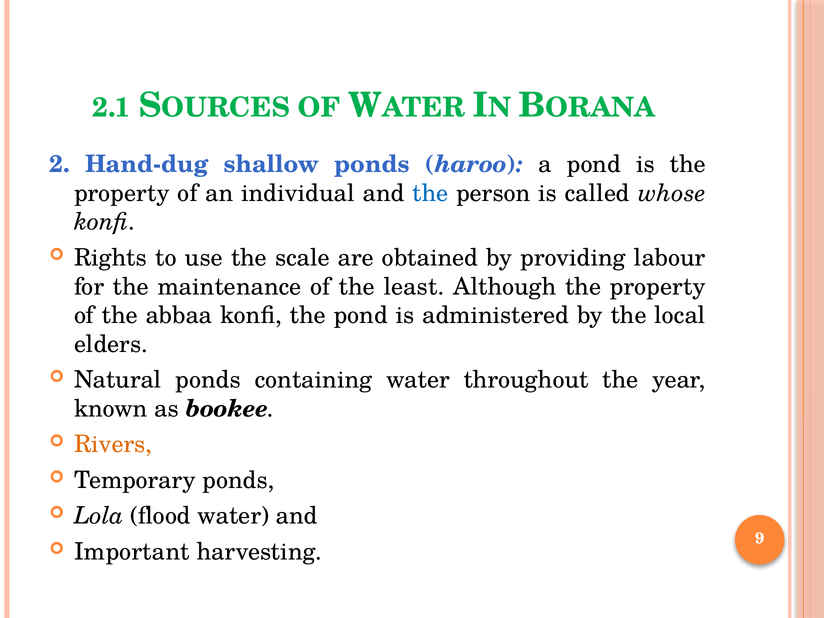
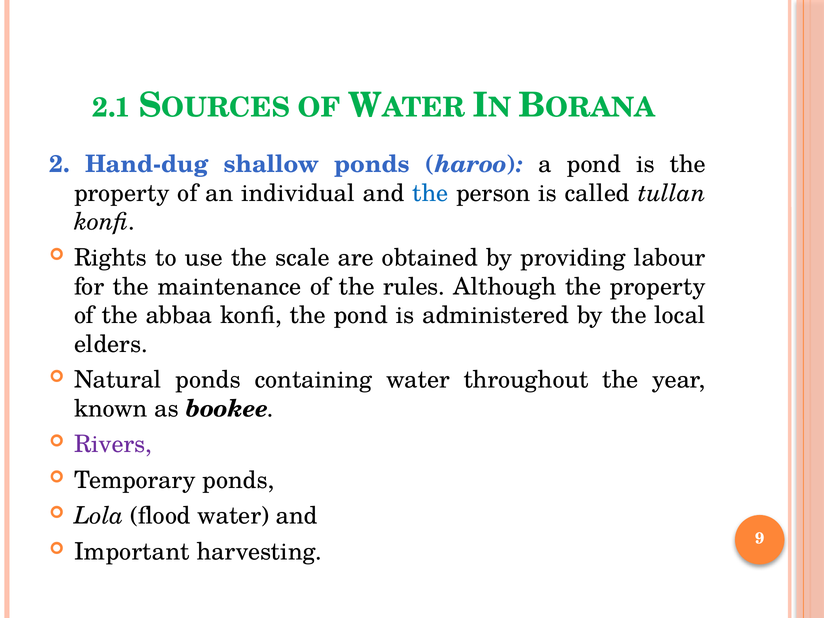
whose: whose -> tullan
least: least -> rules
Rivers colour: orange -> purple
